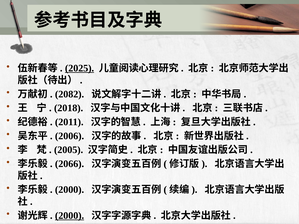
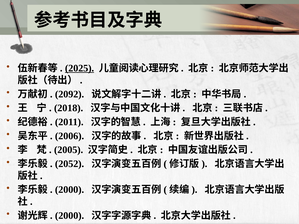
2082: 2082 -> 2092
2066: 2066 -> 2052
2000 at (70, 216) underline: present -> none
